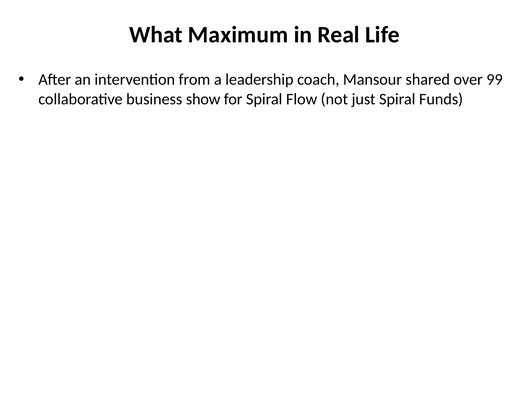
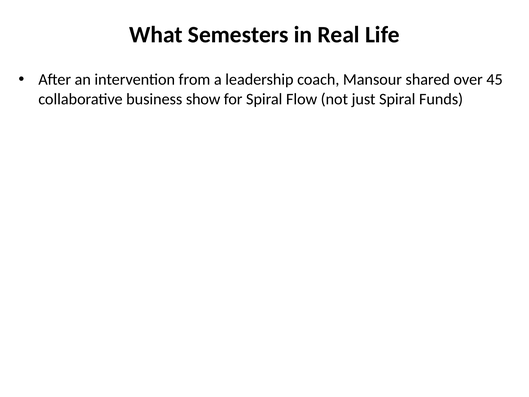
Maximum: Maximum -> Semesters
99: 99 -> 45
